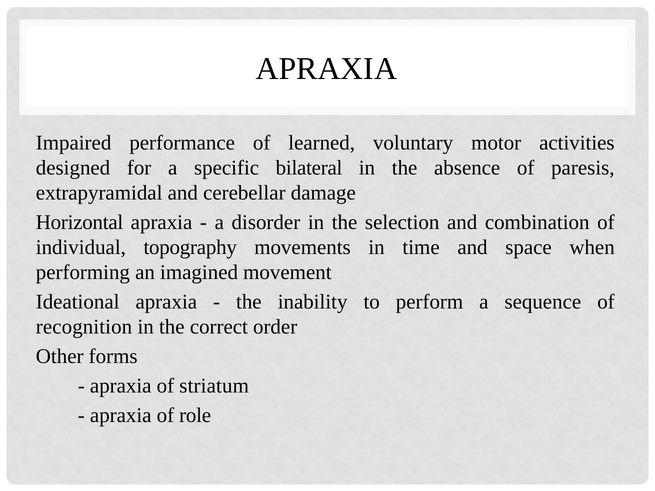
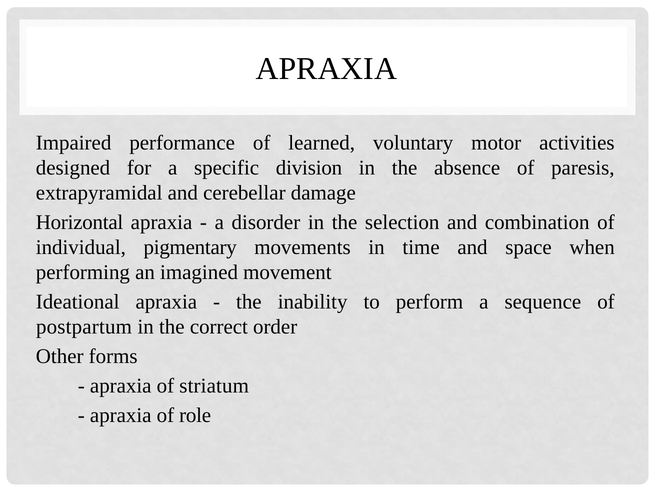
bilateral: bilateral -> division
topography: topography -> pigmentary
recognition: recognition -> postpartum
